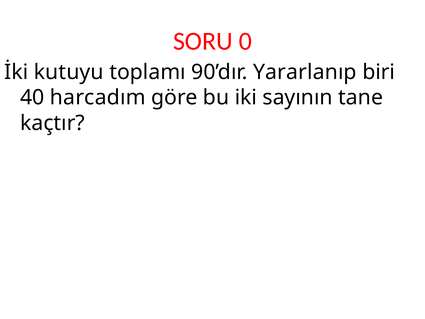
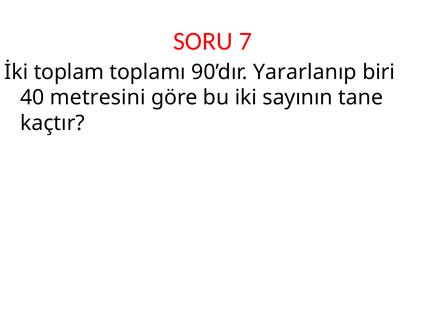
0: 0 -> 7
kutuyu: kutuyu -> toplam
harcadım: harcadım -> metresini
